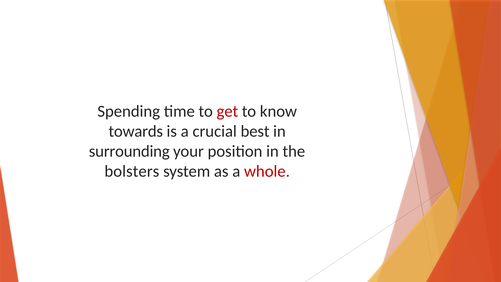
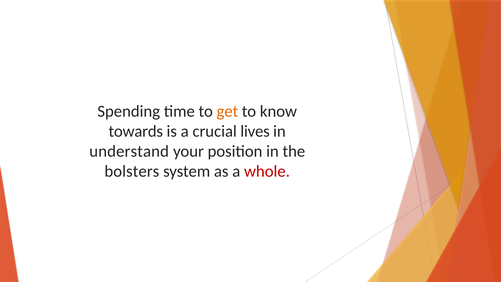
get colour: red -> orange
best: best -> lives
surrounding: surrounding -> understand
